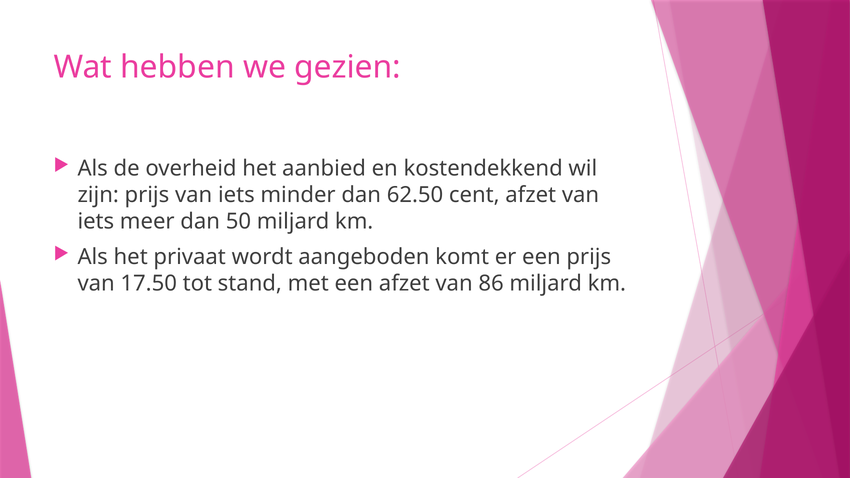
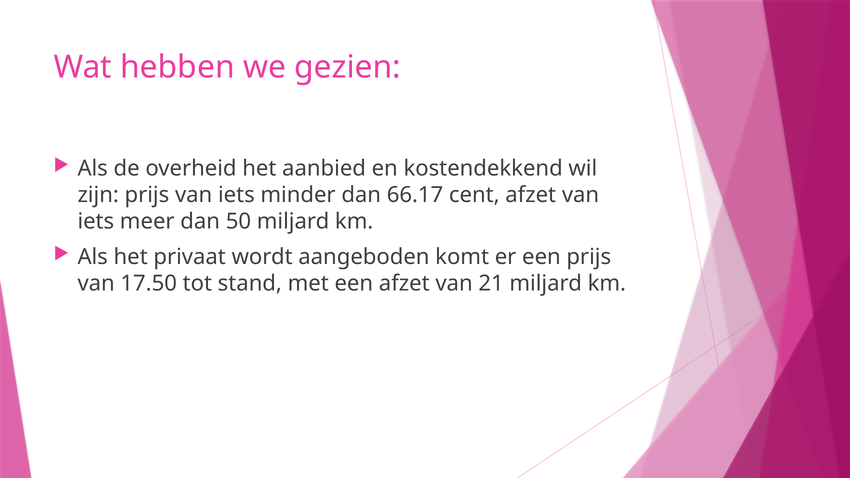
62.50: 62.50 -> 66.17
86: 86 -> 21
